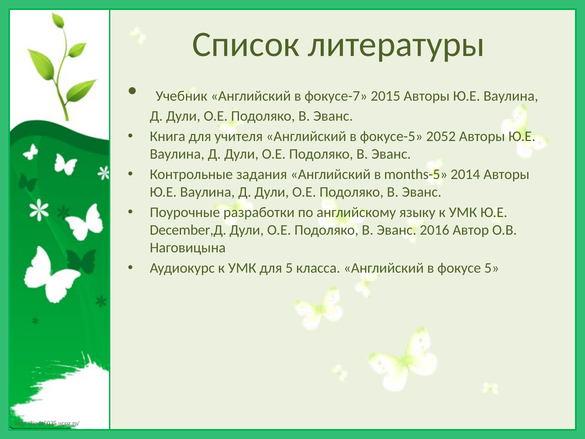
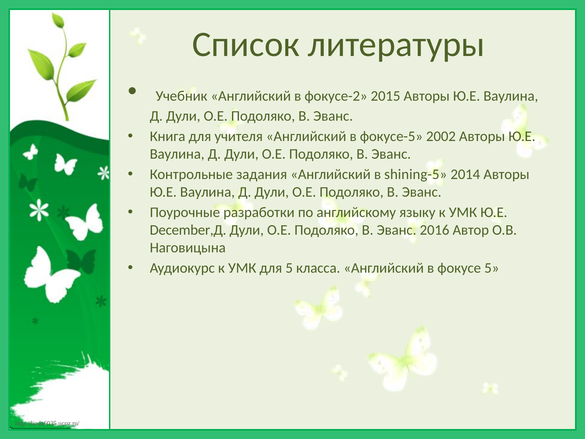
фокусе-7: фокусе-7 -> фокусе-2
2052: 2052 -> 2002
months-5: months-5 -> shining-5
